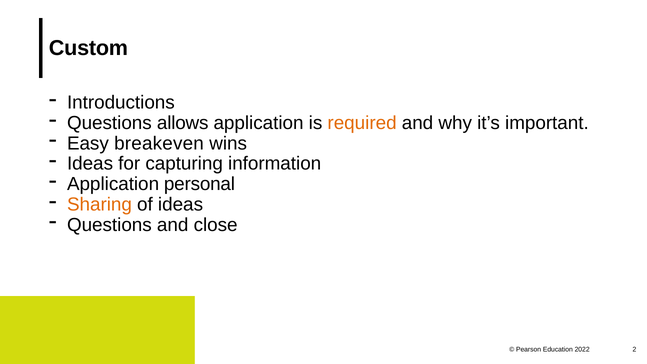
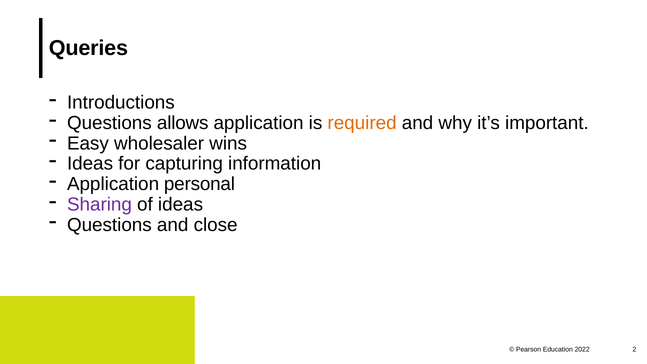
Custom: Custom -> Queries
breakeven: breakeven -> wholesaler
Sharing colour: orange -> purple
